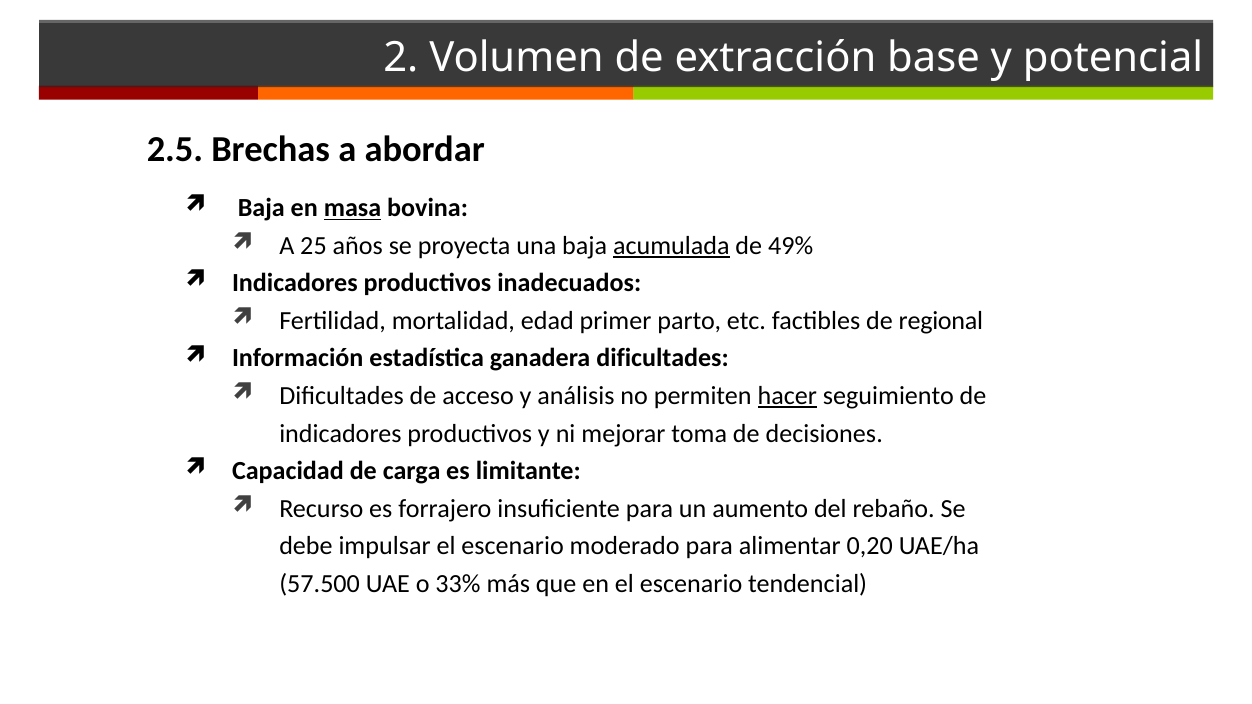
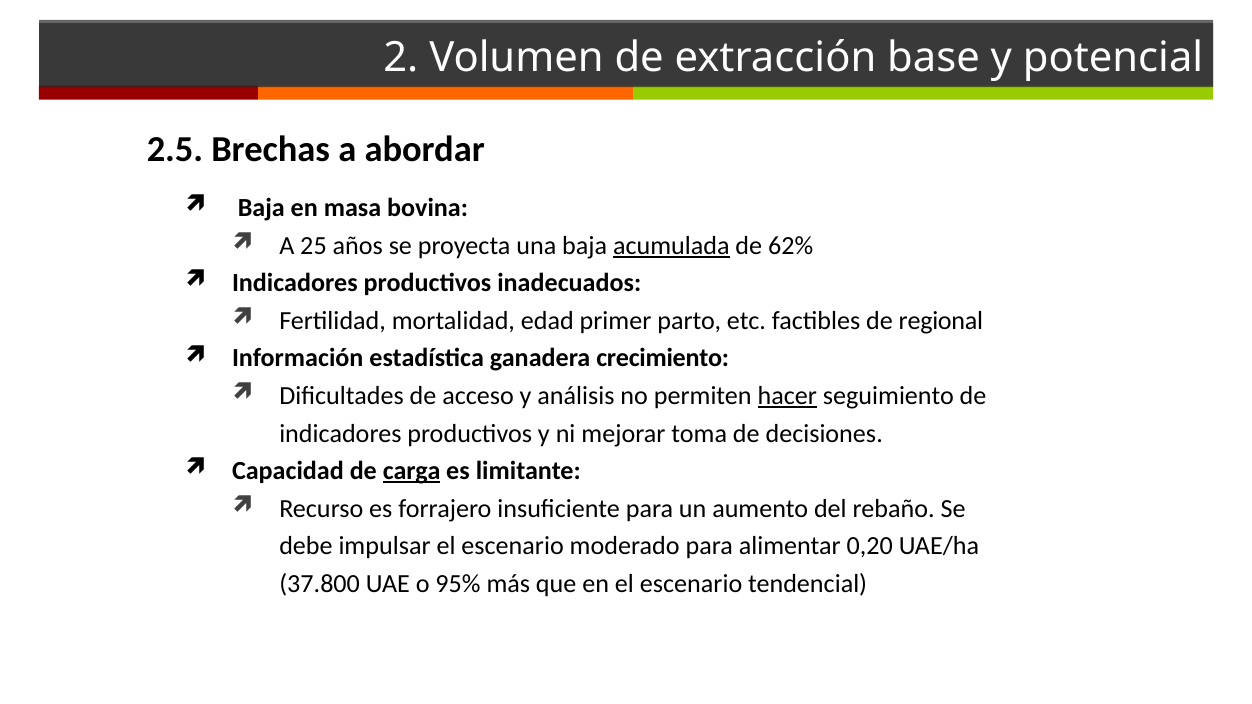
masa underline: present -> none
49%: 49% -> 62%
ganadera dificultades: dificultades -> crecimiento
carga underline: none -> present
57.500: 57.500 -> 37.800
33%: 33% -> 95%
